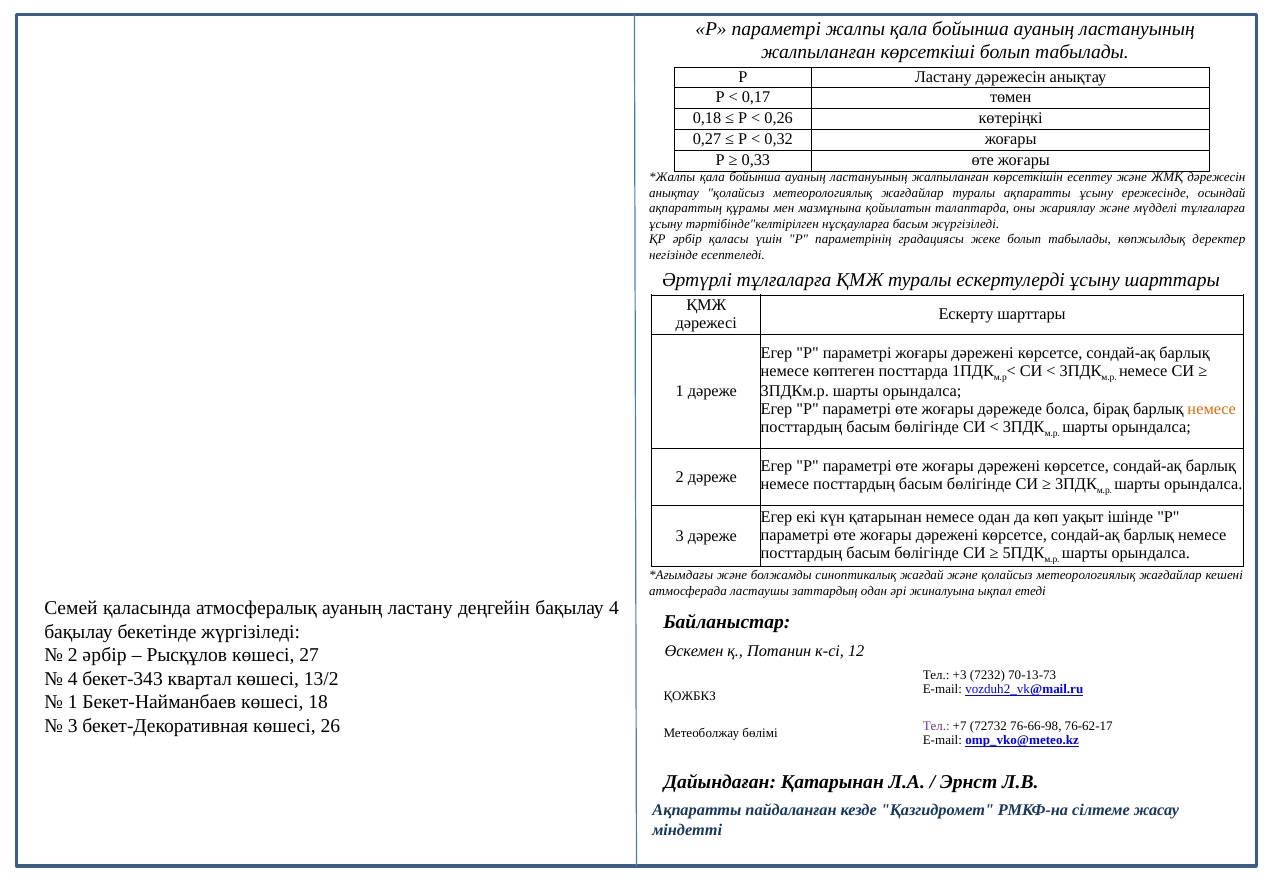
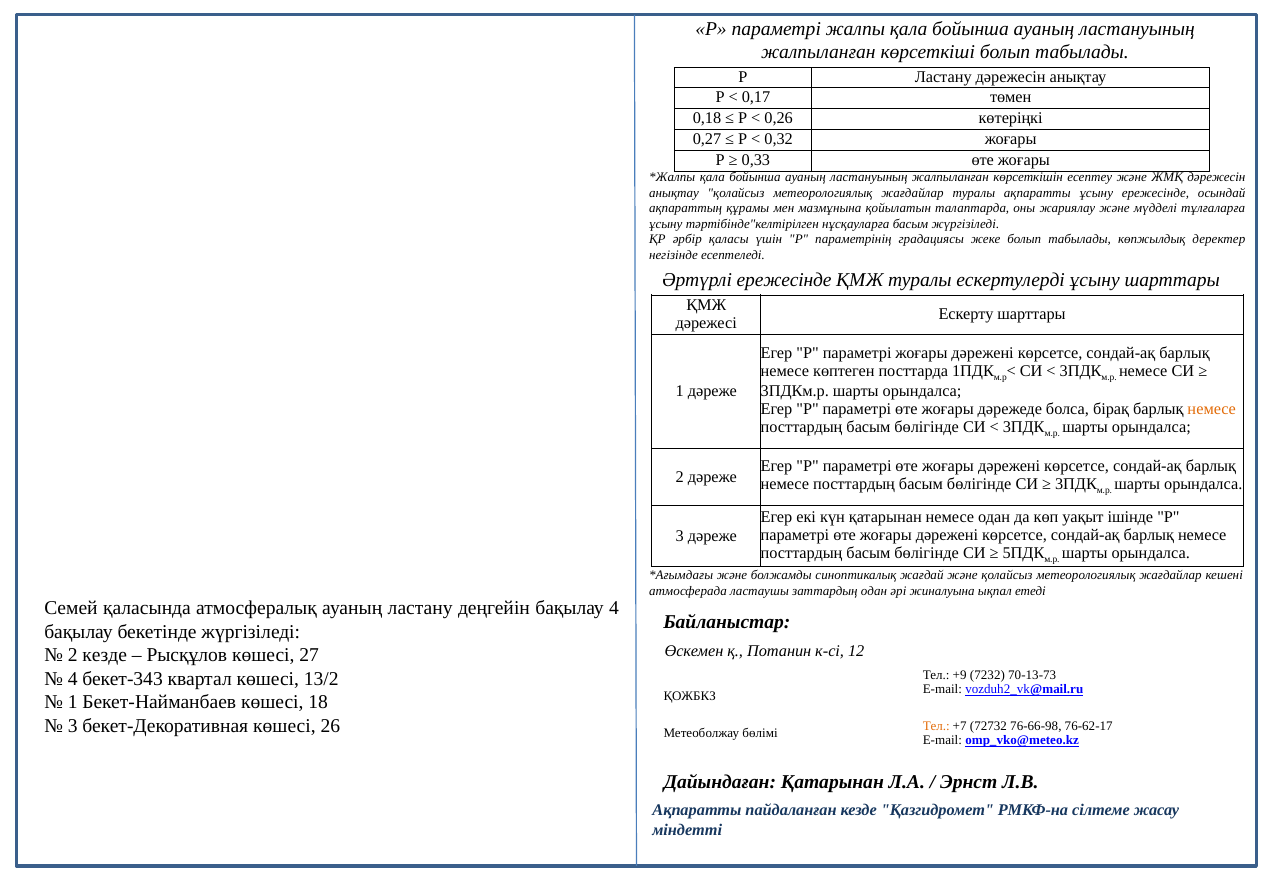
Әртүрлі тұлғаларға: тұлғаларға -> ережесінде
2 әрбір: әрбір -> кезде
+3: +3 -> +9
Тел at (936, 726) colour: purple -> orange
